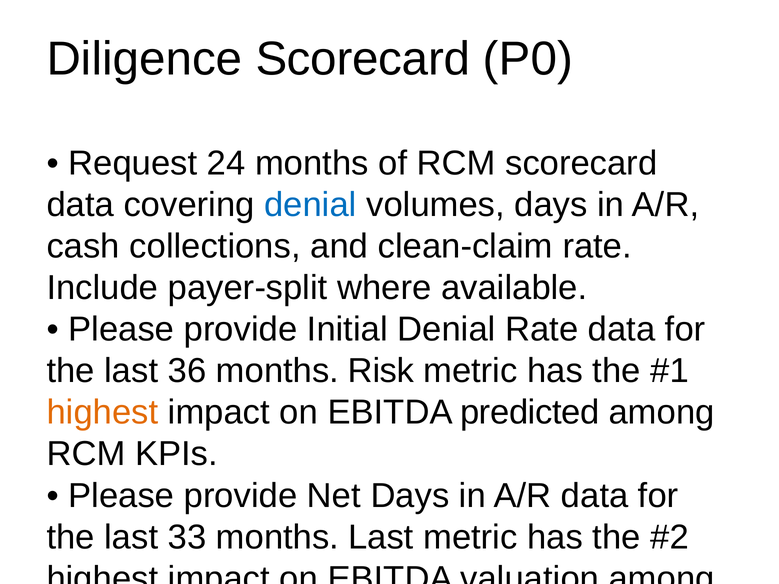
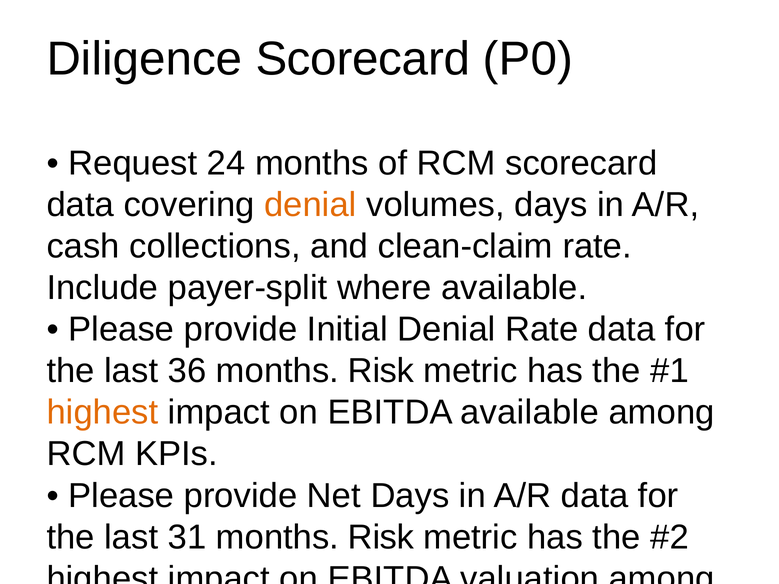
denial at (310, 205) colour: blue -> orange
EBITDA predicted: predicted -> available
33: 33 -> 31
Last at (381, 537): Last -> Risk
